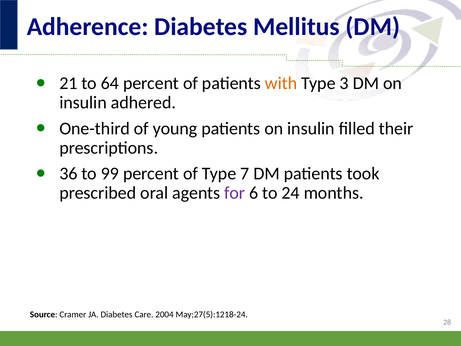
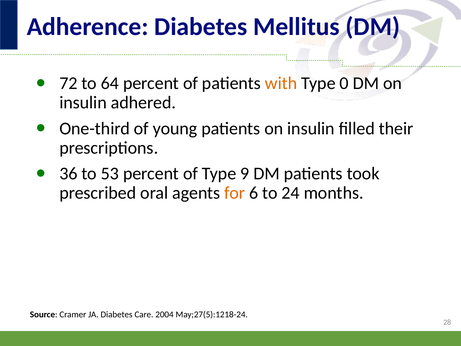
21: 21 -> 72
3: 3 -> 0
99: 99 -> 53
7: 7 -> 9
for colour: purple -> orange
